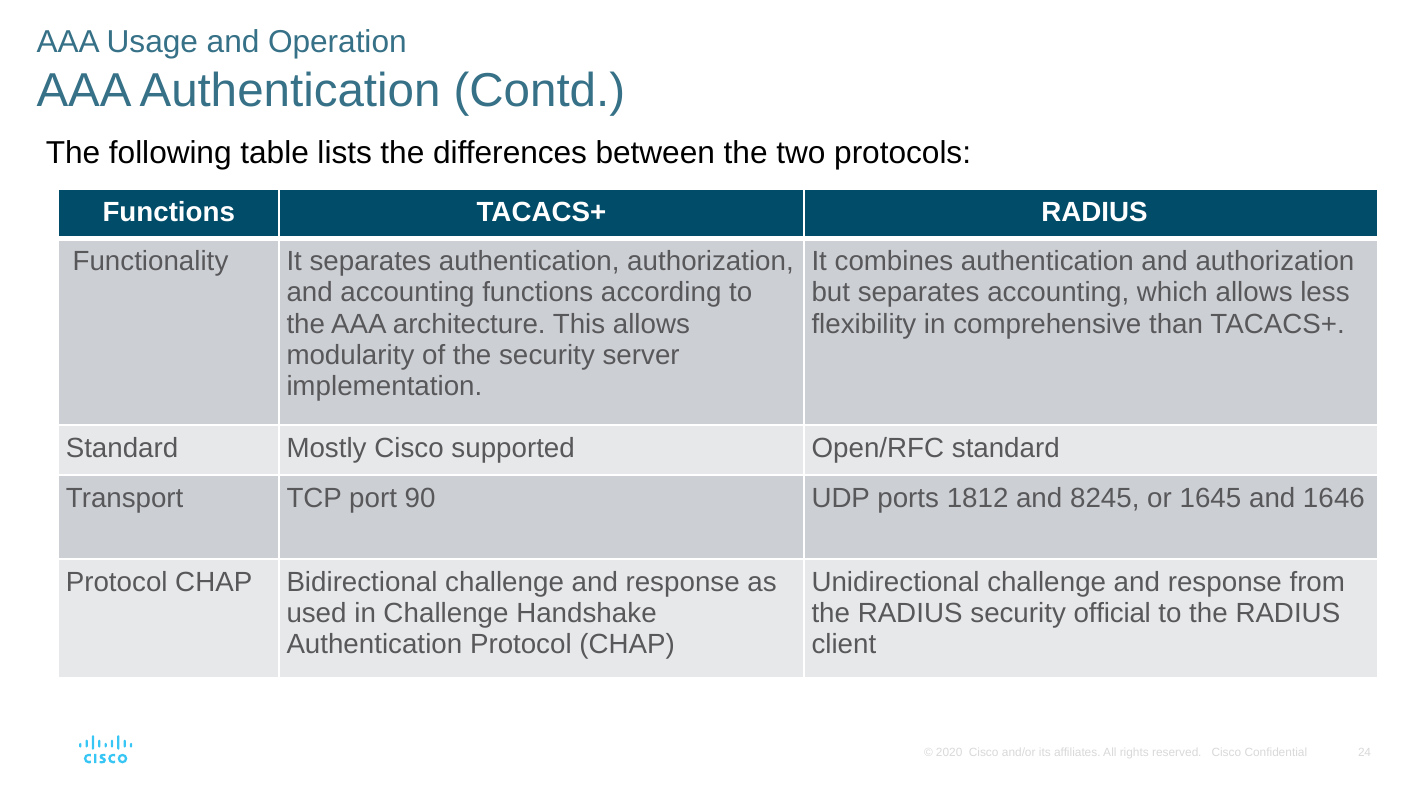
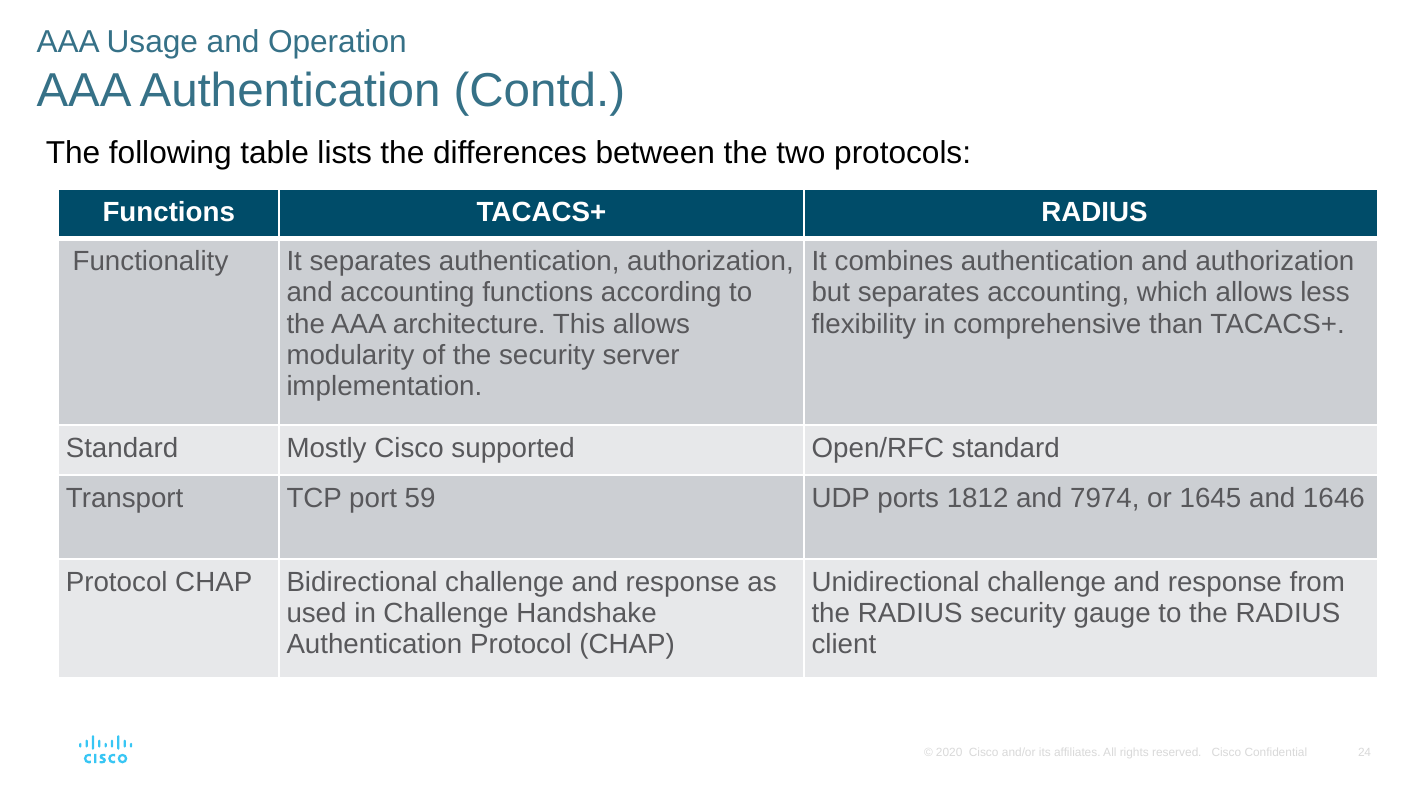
90: 90 -> 59
8245: 8245 -> 7974
official: official -> gauge
